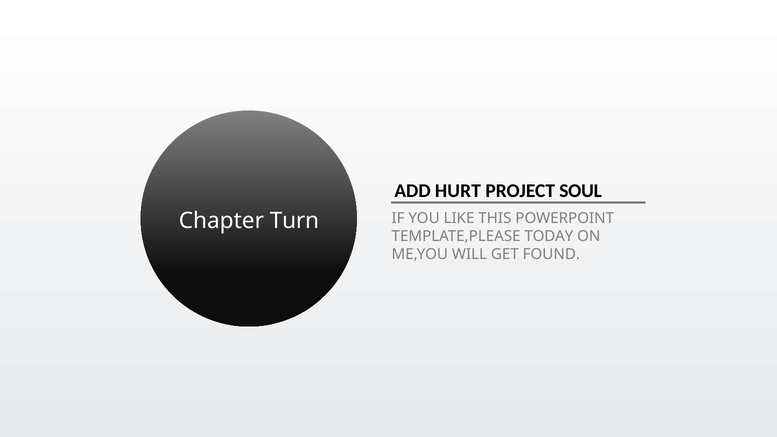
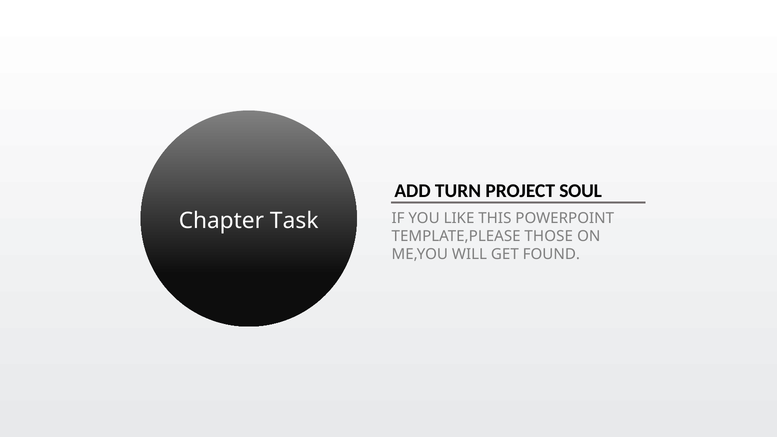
HURT: HURT -> TURN
Turn: Turn -> Task
TODAY: TODAY -> THOSE
